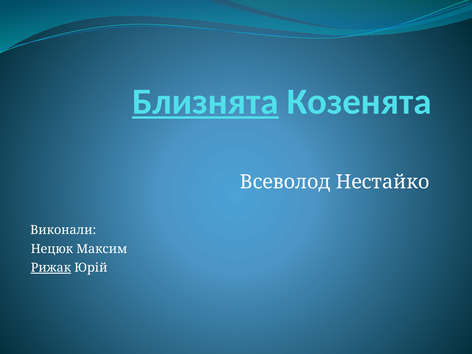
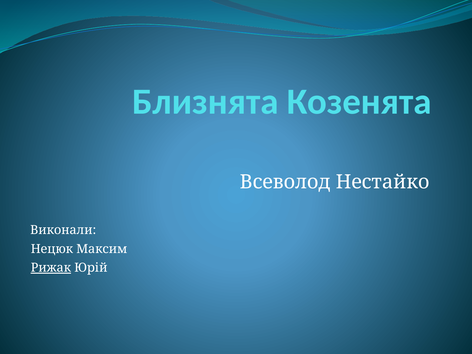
Близнята underline: present -> none
